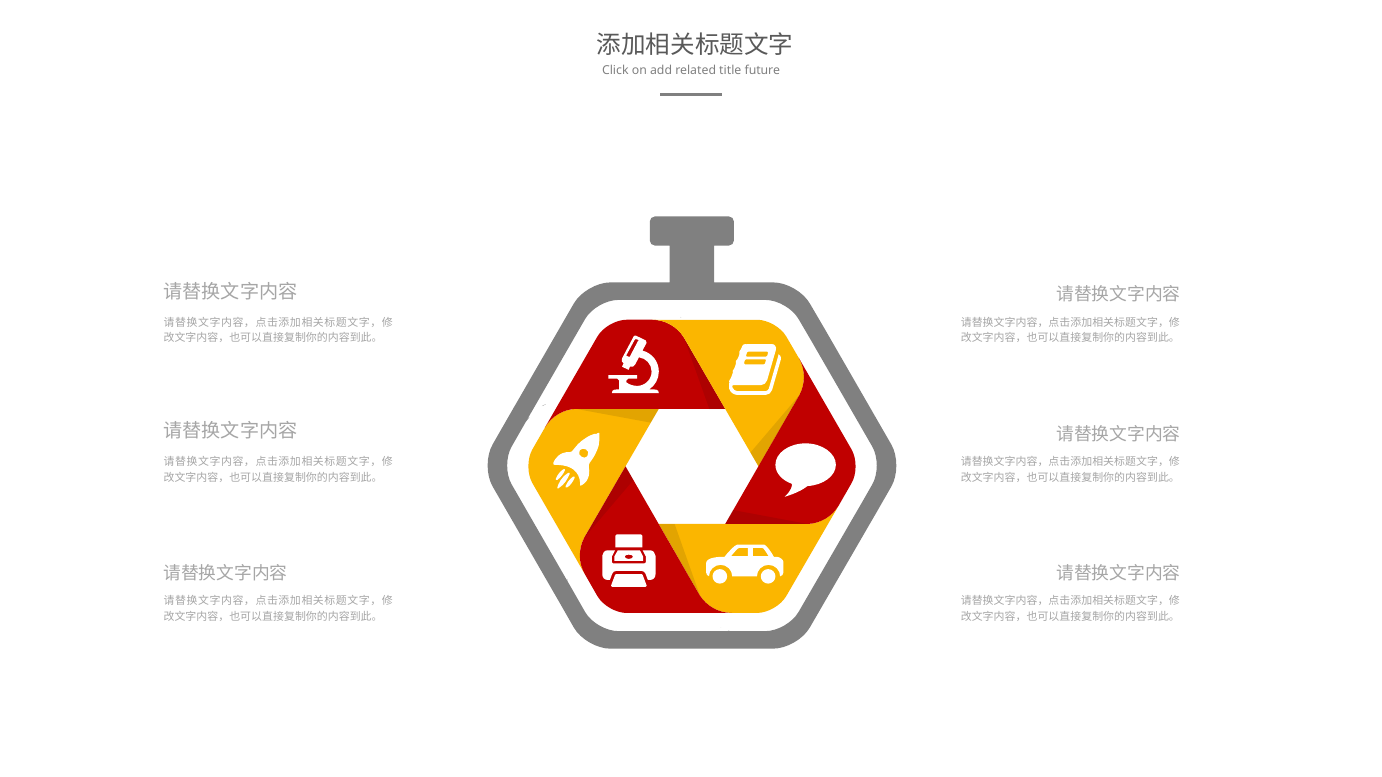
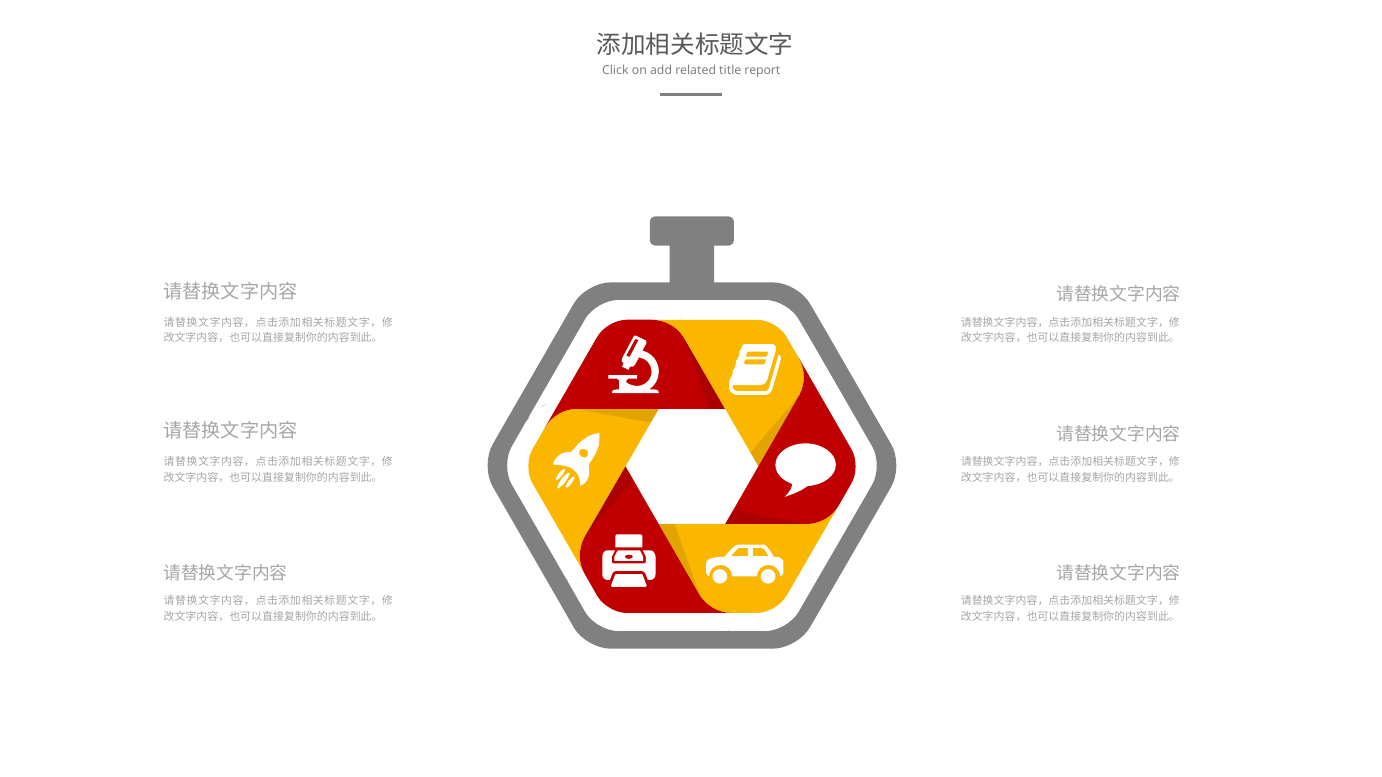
future: future -> report
